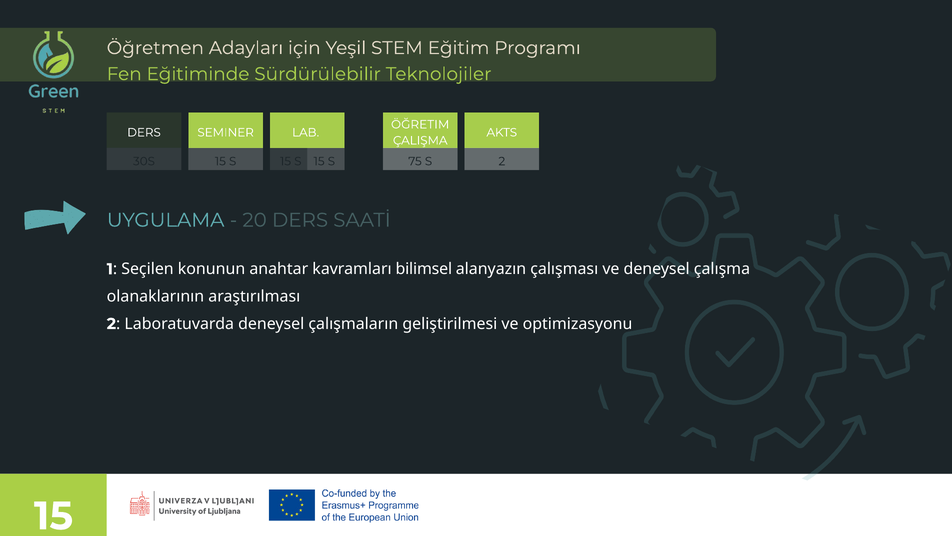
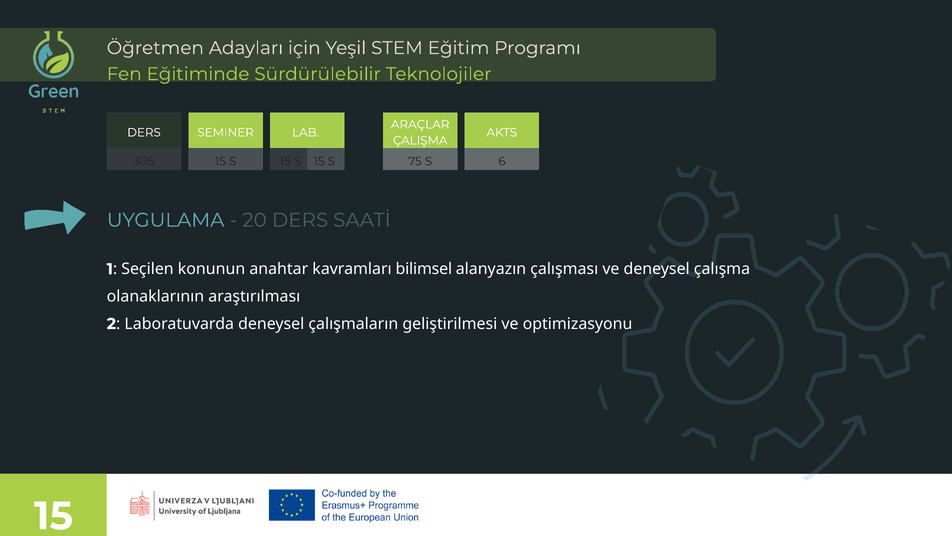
ÖĞRETIM: ÖĞRETIM -> ARAÇLAR
S 2: 2 -> 6
